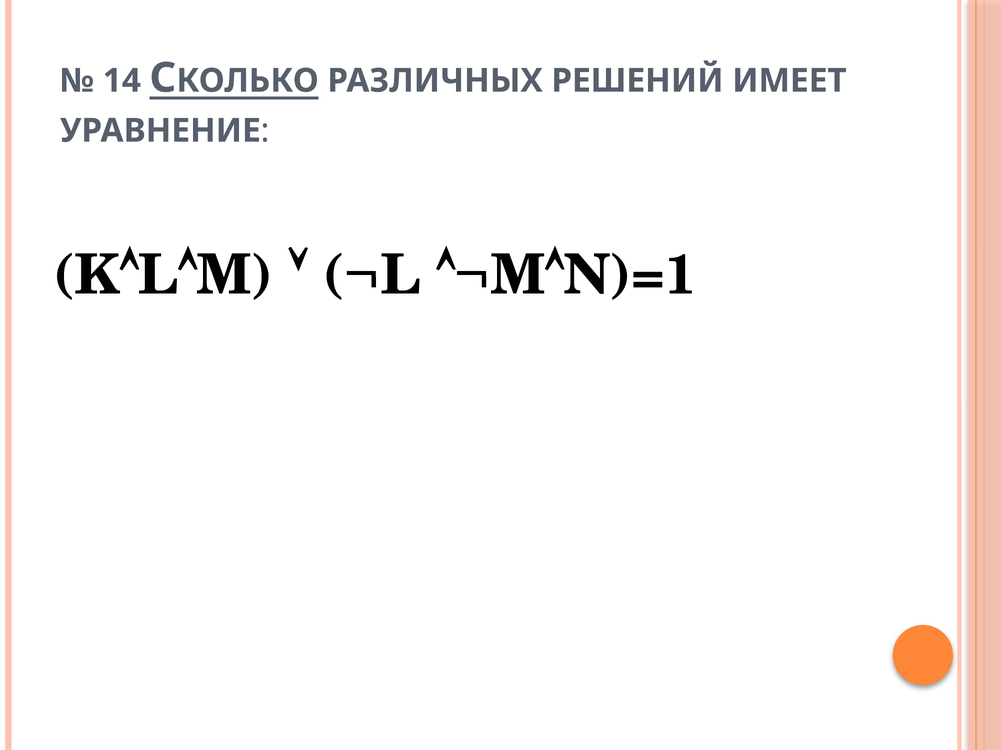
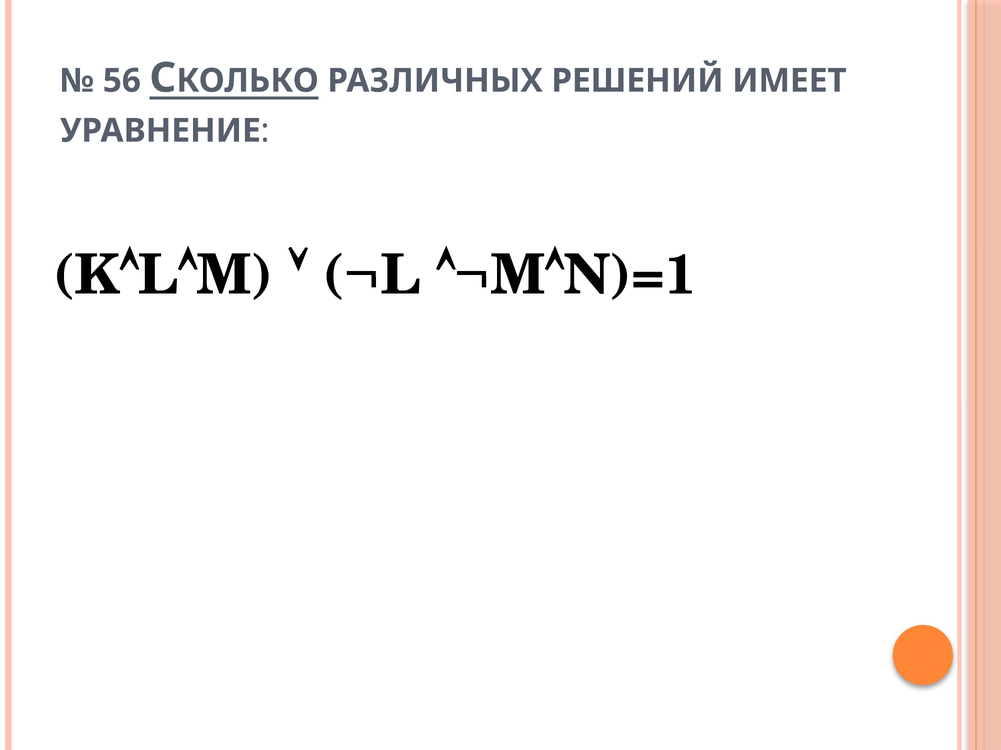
14: 14 -> 56
